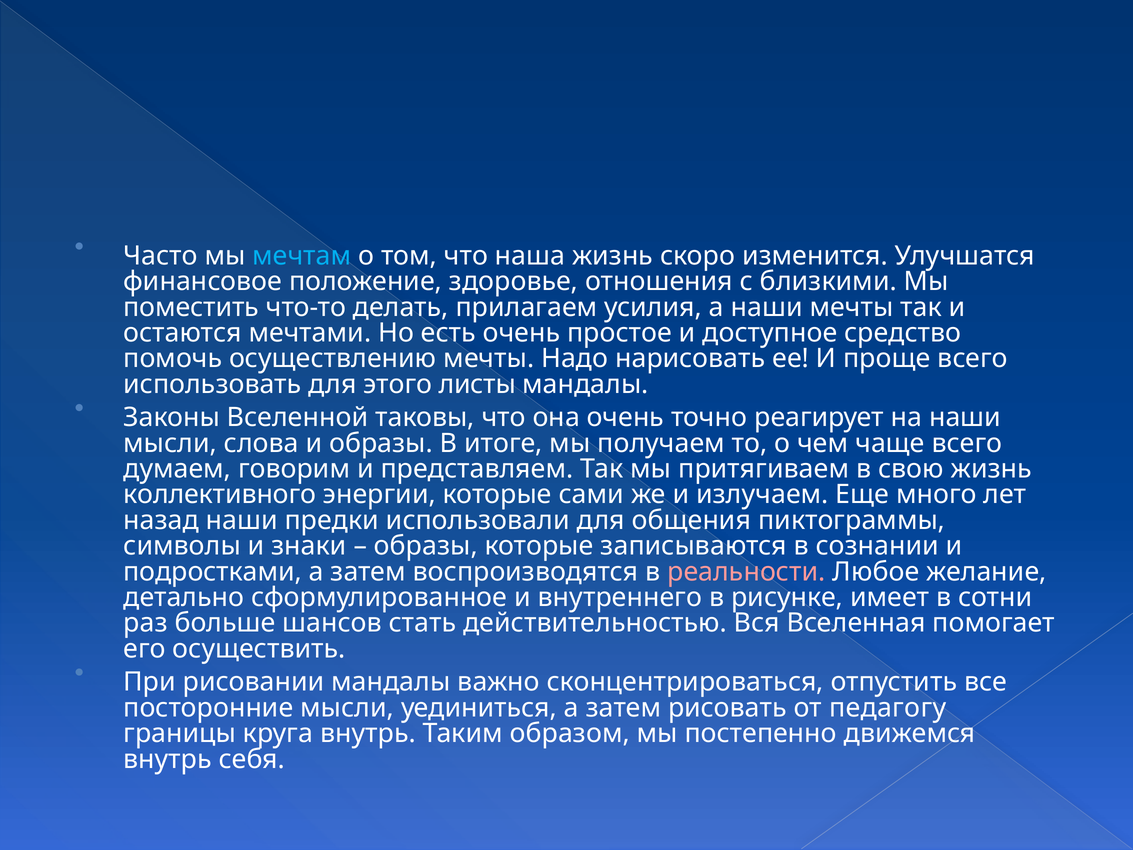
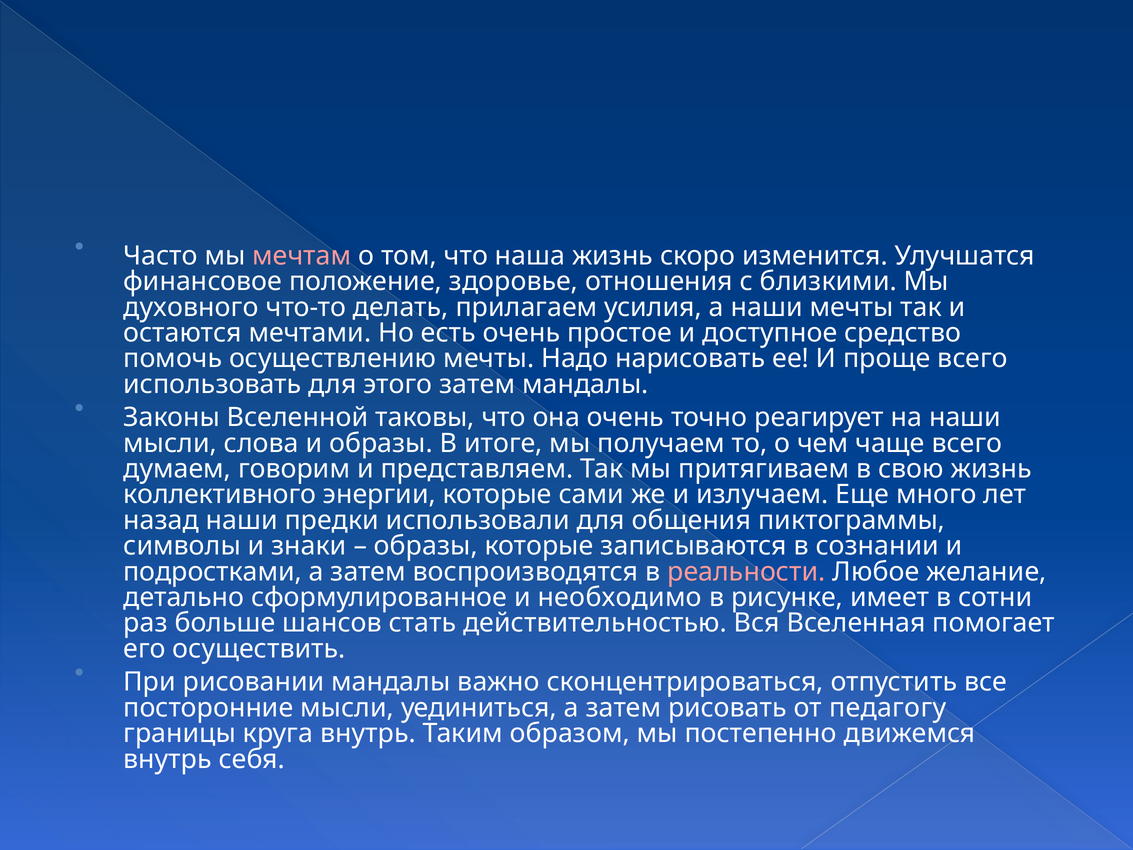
мечтам colour: light blue -> pink
поместить: поместить -> духовного
этого листы: листы -> затем
внутреннего: внутреннего -> необходимо
